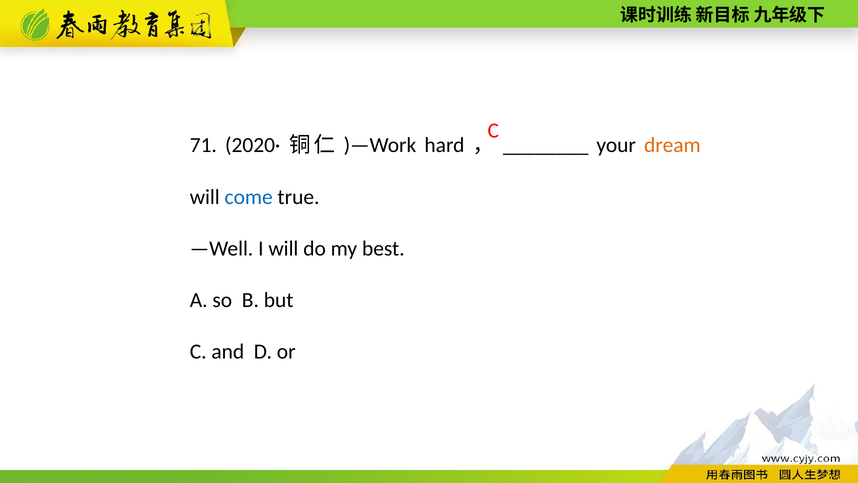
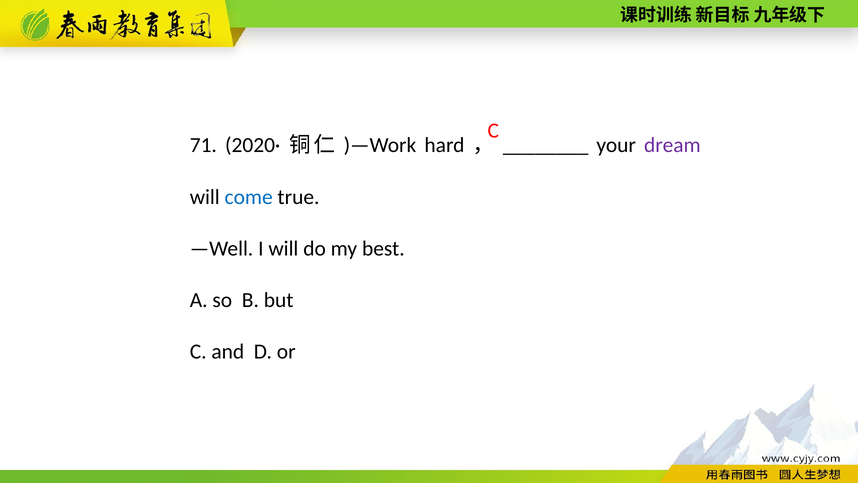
dream colour: orange -> purple
